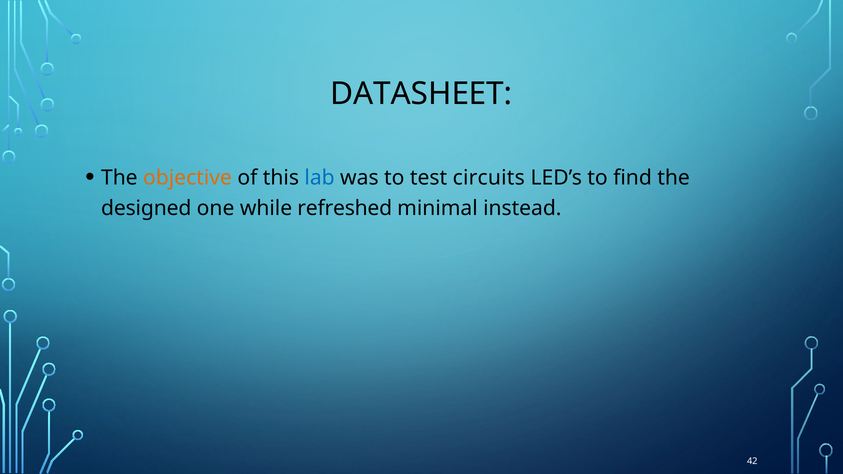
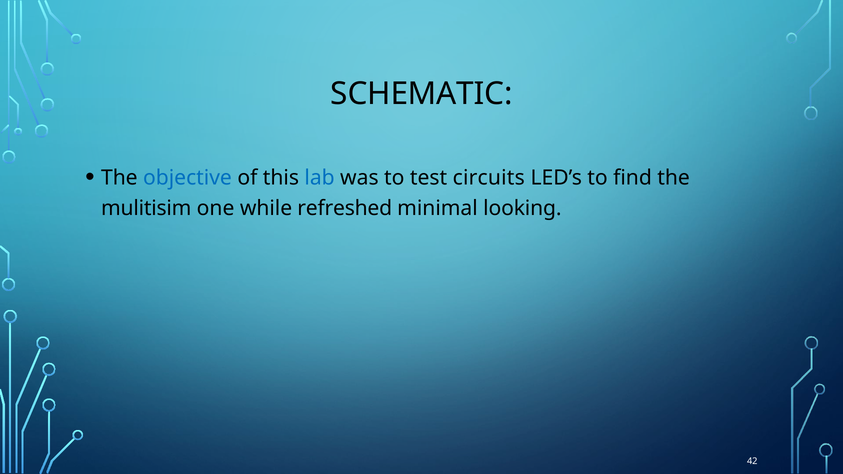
DATASHEET: DATASHEET -> SCHEMATIC
objective colour: orange -> blue
designed: designed -> mulitisim
instead: instead -> looking
